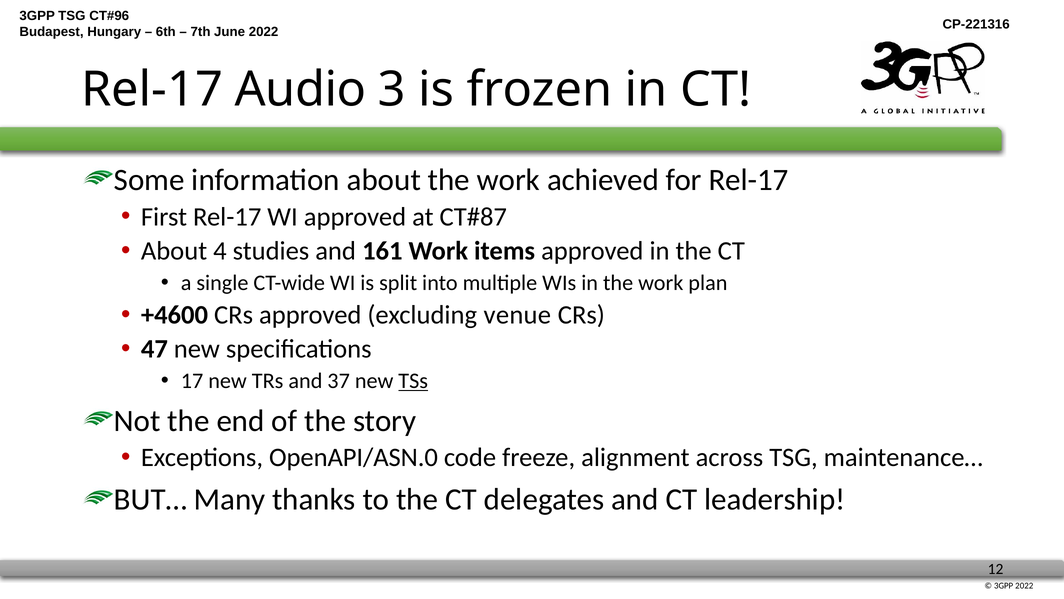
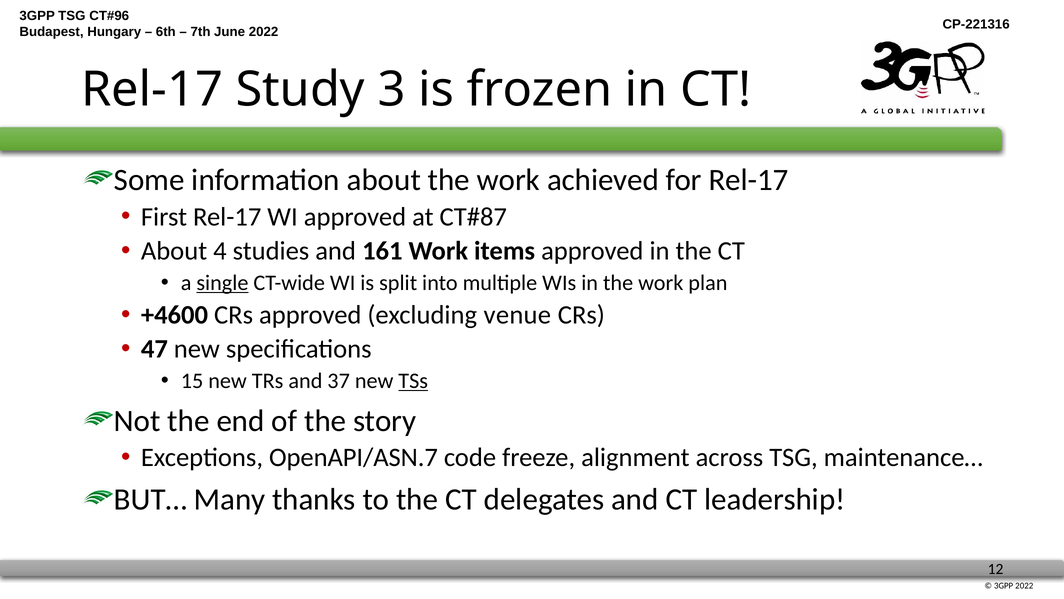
Audio: Audio -> Study
single underline: none -> present
17: 17 -> 15
OpenAPI/ASN.0: OpenAPI/ASN.0 -> OpenAPI/ASN.7
